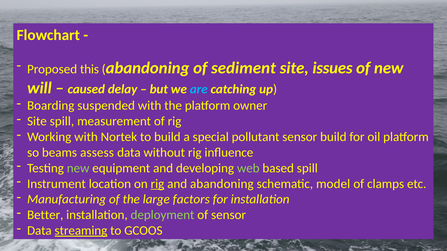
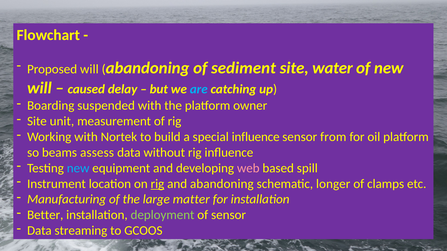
Proposed this: this -> will
issues: issues -> water
Site spill: spill -> unit
special pollutant: pollutant -> influence
sensor build: build -> from
new at (78, 168) colour: light green -> light blue
web colour: light green -> pink
model: model -> longer
factors: factors -> matter
streaming underline: present -> none
